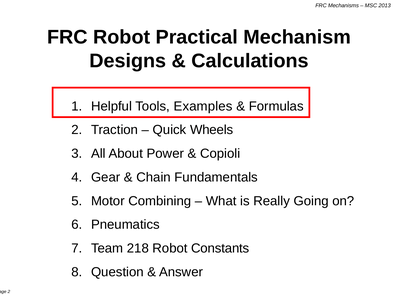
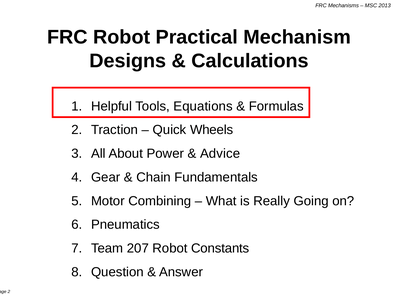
Examples: Examples -> Equations
Copioli: Copioli -> Advice
218: 218 -> 207
